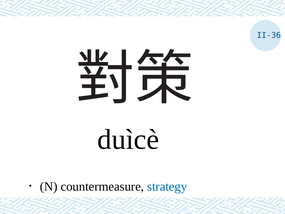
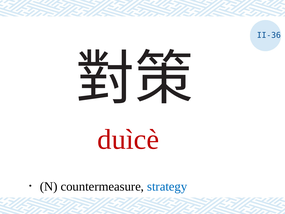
duìcè colour: black -> red
